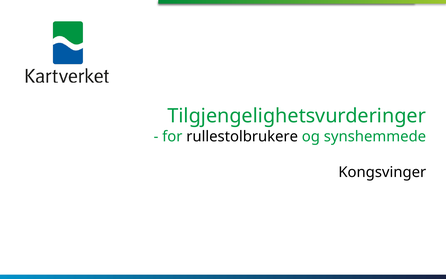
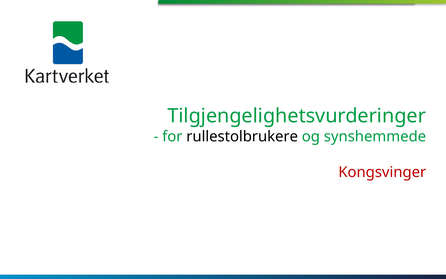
Kongsvinger colour: black -> red
